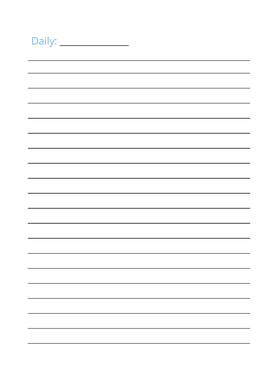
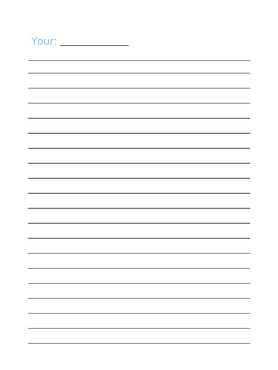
Daily: Daily -> Your
